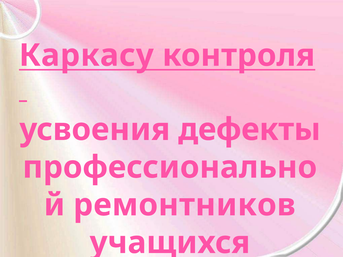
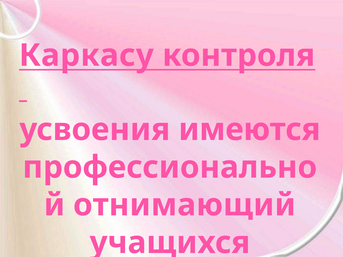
дефекты: дефекты -> имеются
ремонтников: ремонтников -> отнимающий
